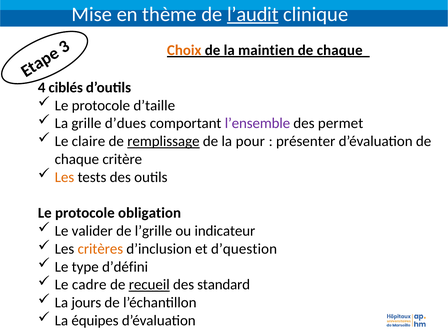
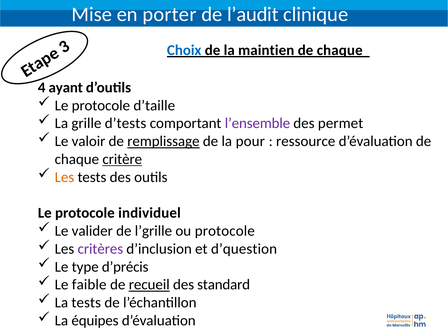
thème: thème -> porter
l’audit underline: present -> none
Choix colour: orange -> blue
ciblés: ciblés -> ayant
d’dues: d’dues -> d’tests
claire: claire -> valoir
présenter: présenter -> ressource
critère underline: none -> present
obligation: obligation -> individuel
ou indicateur: indicateur -> protocole
critères colour: orange -> purple
d’défini: d’défini -> d’précis
cadre: cadre -> faible
La jours: jours -> tests
